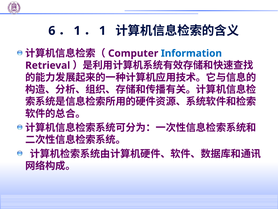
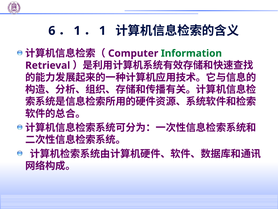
Information colour: blue -> green
